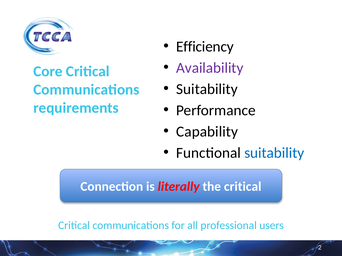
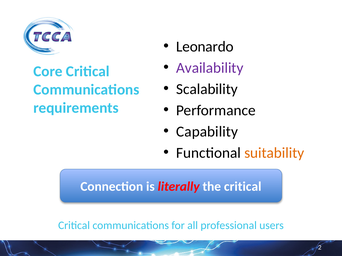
Efficiency: Efficiency -> Leonardo
Suitability at (207, 89): Suitability -> Scalability
suitability at (274, 153) colour: blue -> orange
